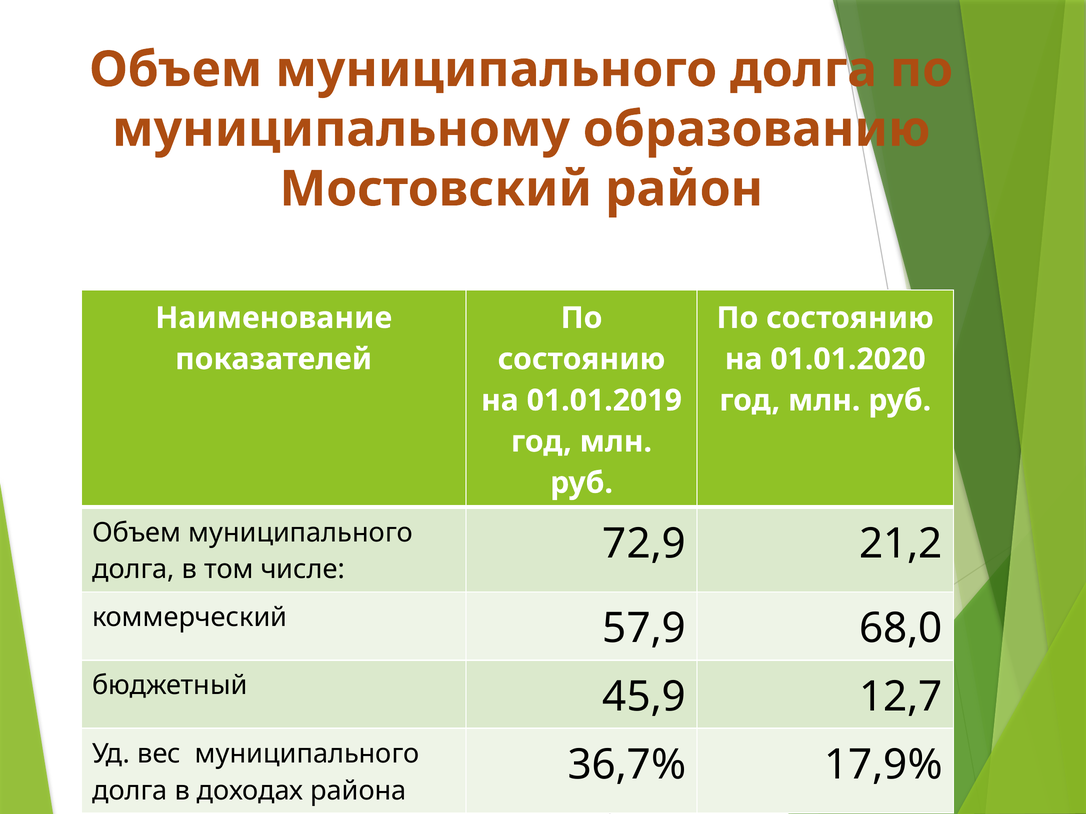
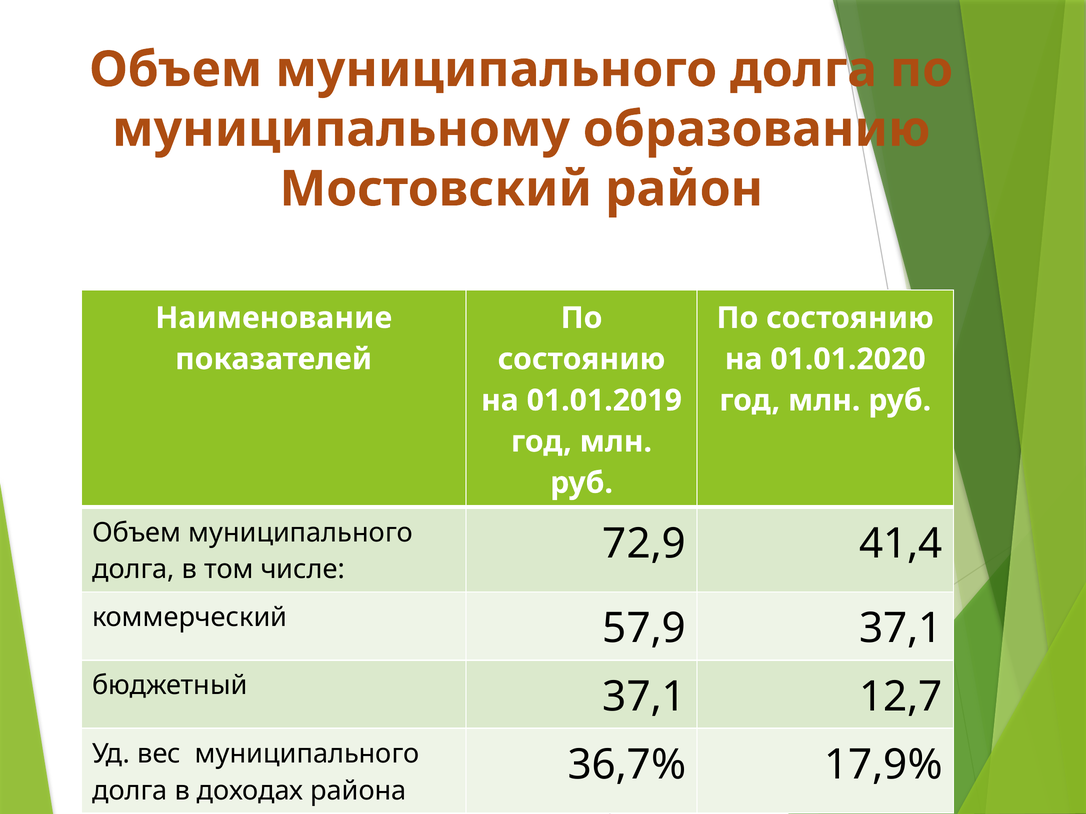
21,2: 21,2 -> 41,4
57,9 68,0: 68,0 -> 37,1
бюджетный 45,9: 45,9 -> 37,1
